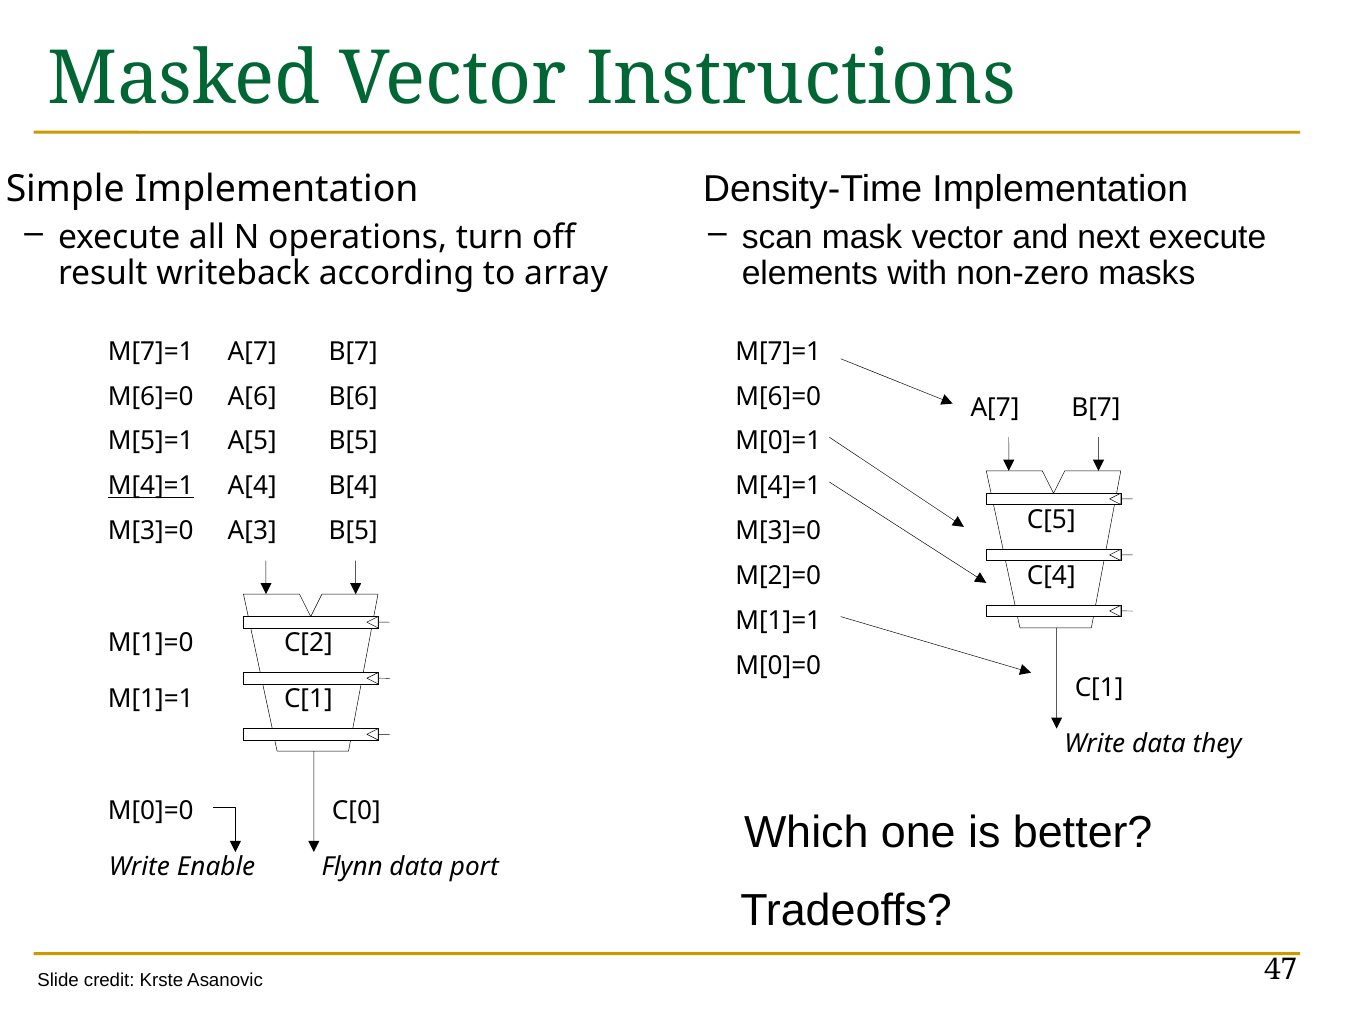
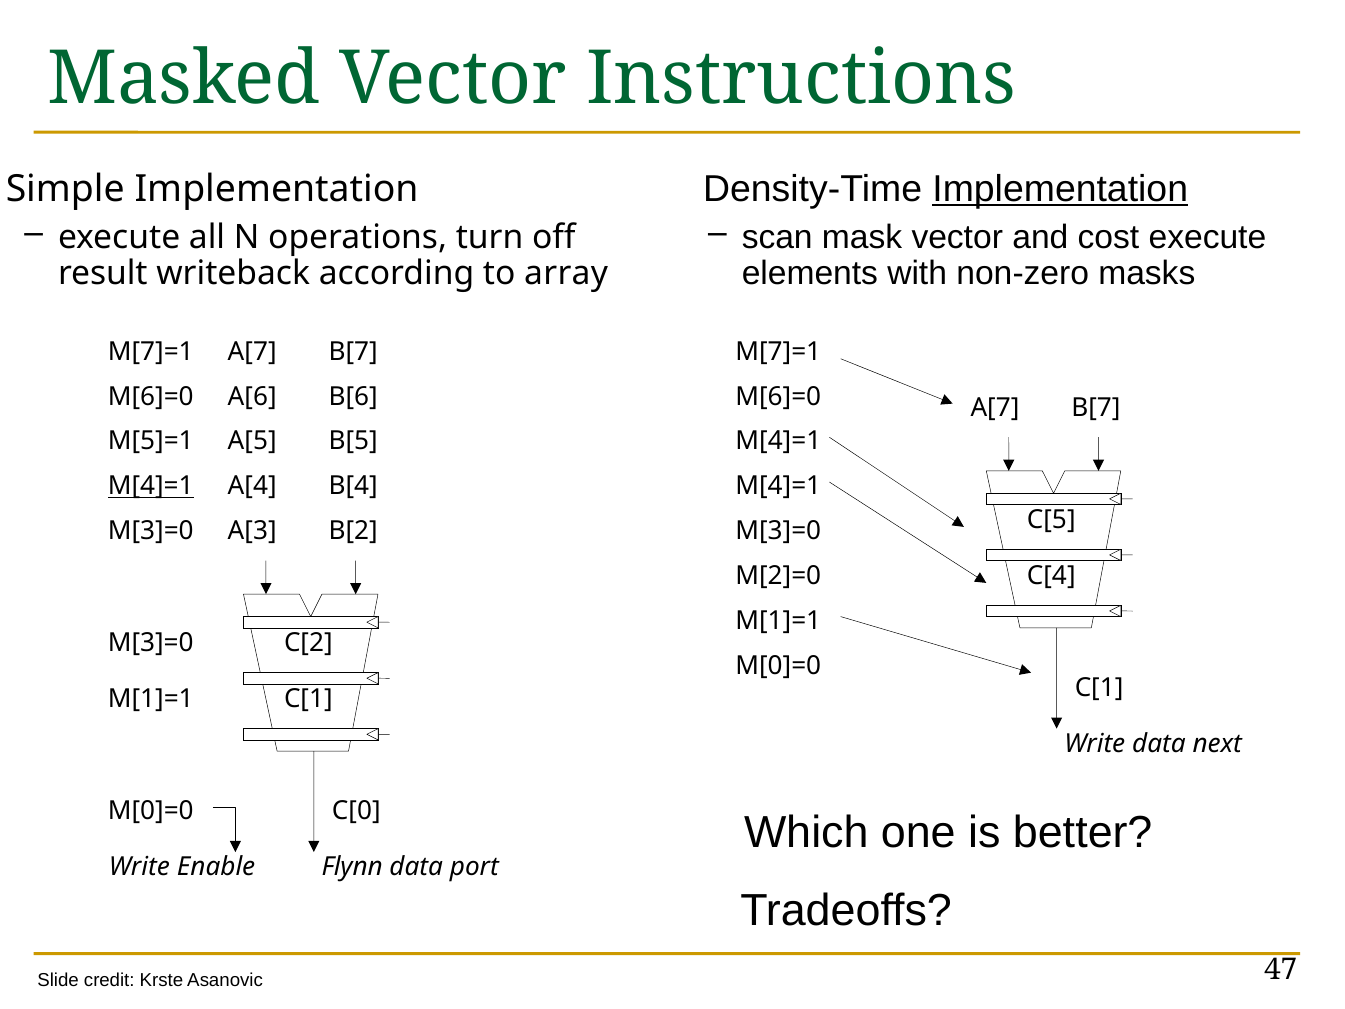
Implementation at (1060, 189) underline: none -> present
next: next -> cost
M[0]=1 at (778, 441): M[0]=1 -> M[4]=1
A[3 B[5: B[5 -> B[2
M[1]=0 at (151, 643): M[1]=0 -> M[3]=0
they: they -> next
